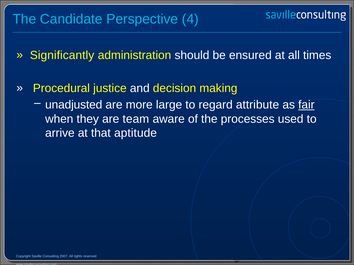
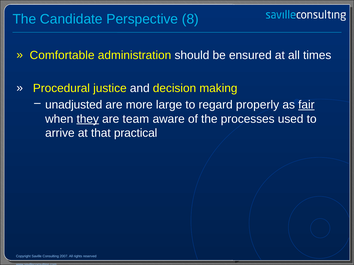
4: 4 -> 8
Significantly: Significantly -> Comfortable
attribute: attribute -> properly
they underline: none -> present
aptitude: aptitude -> practical
